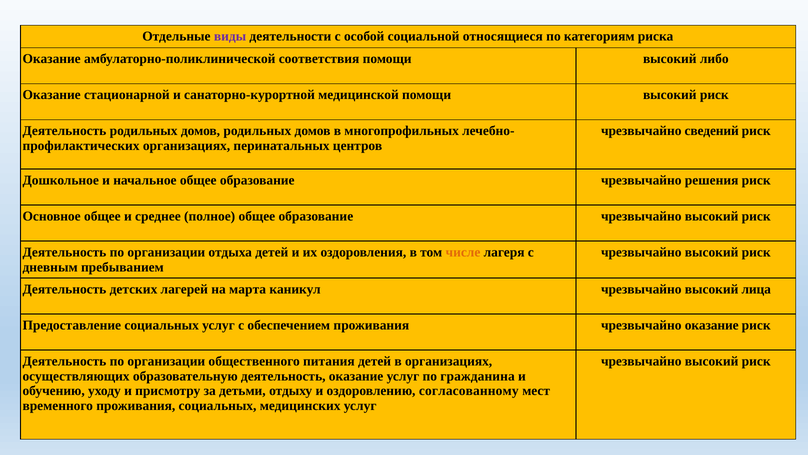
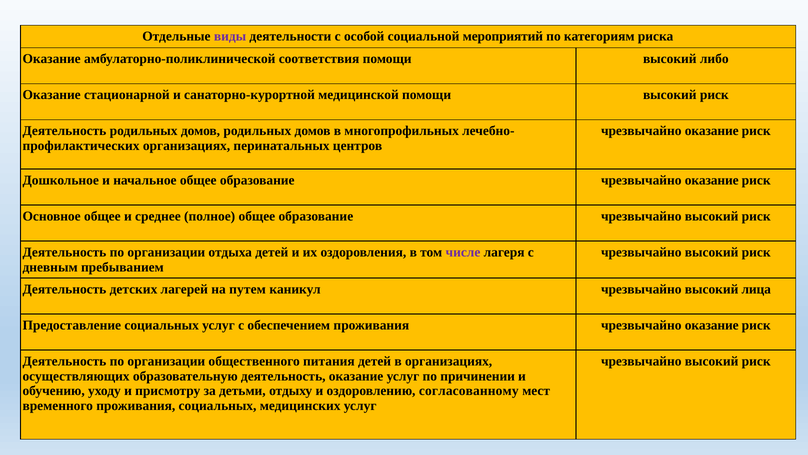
относящиеся: относящиеся -> мероприятий
сведений at (712, 131): сведений -> оказание
образование чрезвычайно решения: решения -> оказание
числе colour: orange -> purple
марта: марта -> путем
гражданина: гражданина -> причинении
